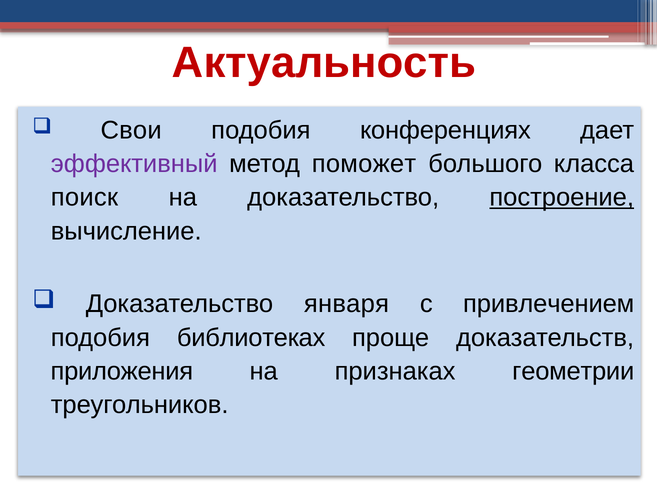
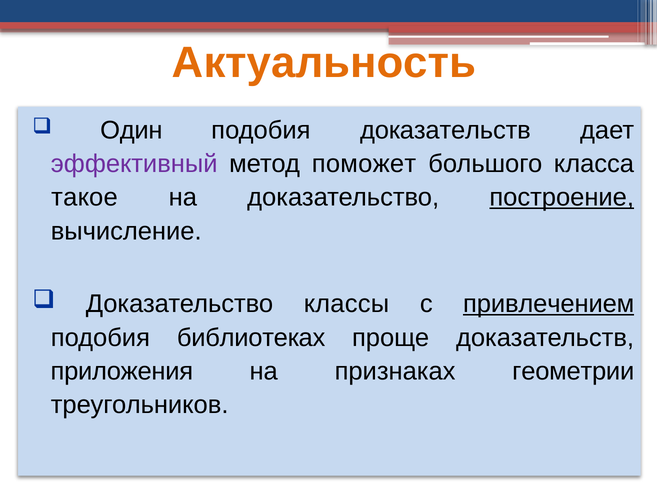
Актуальность colour: red -> orange
Свои: Свои -> Один
подобия конференциях: конференциях -> доказательств
поиск: поиск -> такое
января: января -> классы
привлечением underline: none -> present
